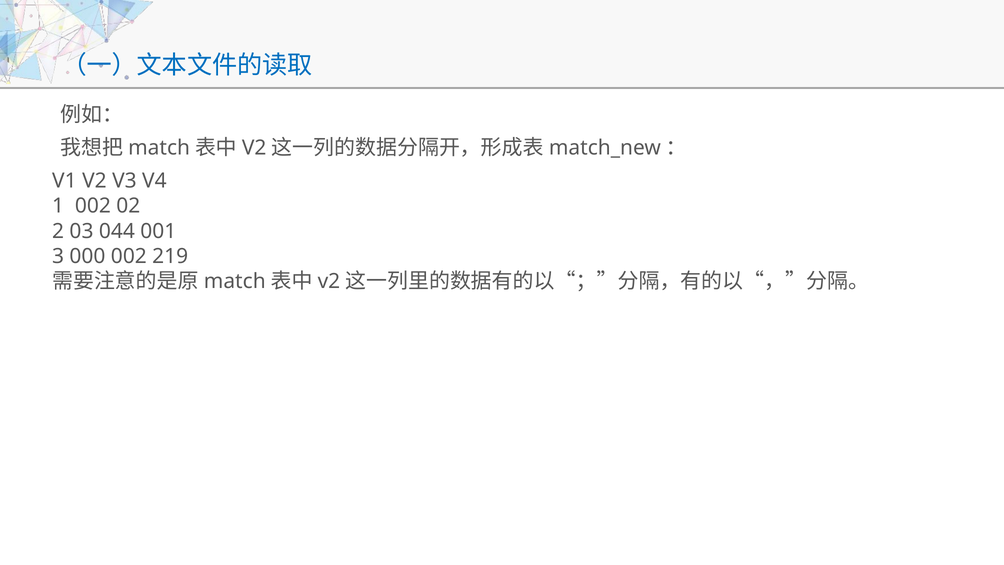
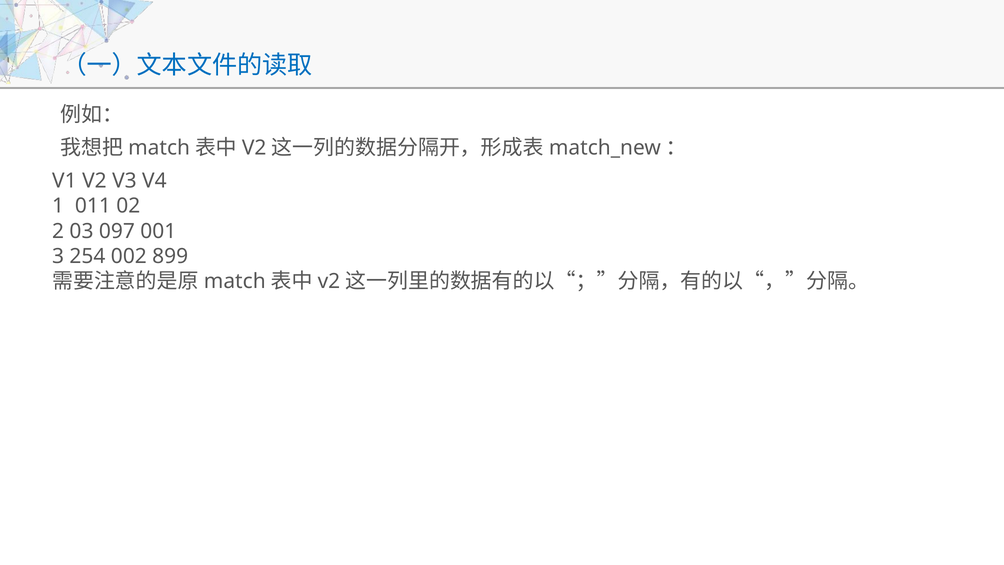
1 002: 002 -> 011
044: 044 -> 097
000: 000 -> 254
219: 219 -> 899
